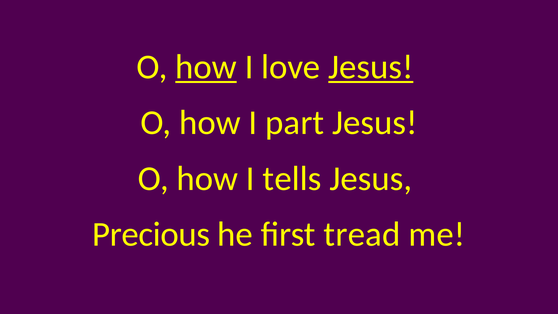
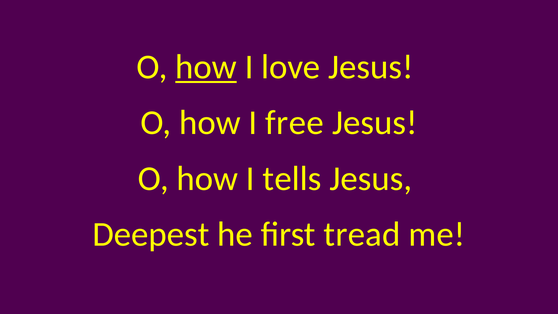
Jesus at (371, 67) underline: present -> none
part: part -> free
Precious: Precious -> Deepest
